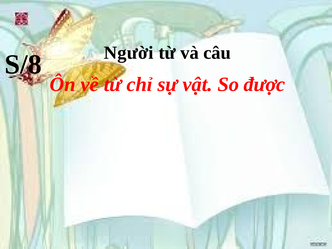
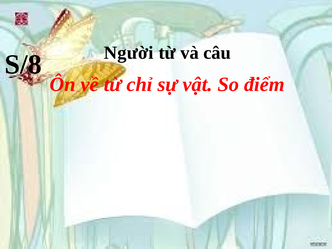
được: được -> điểm
